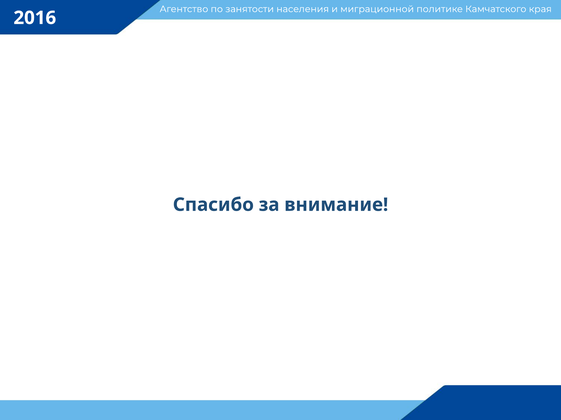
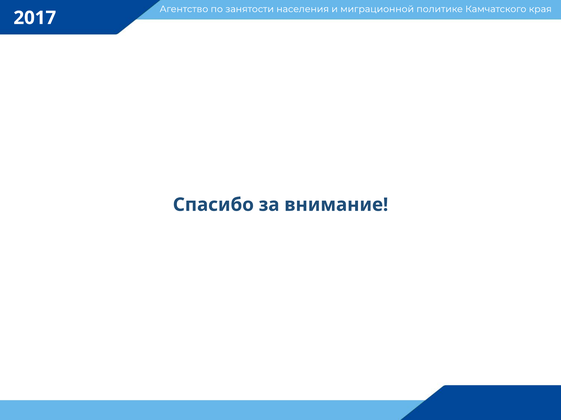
2016: 2016 -> 2017
